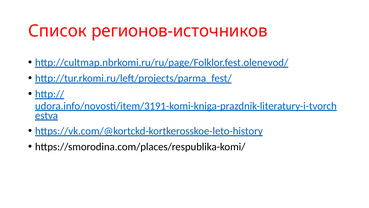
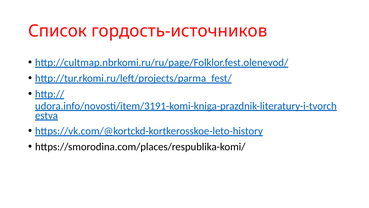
регионов-источников: регионов-источников -> гордость-источников
